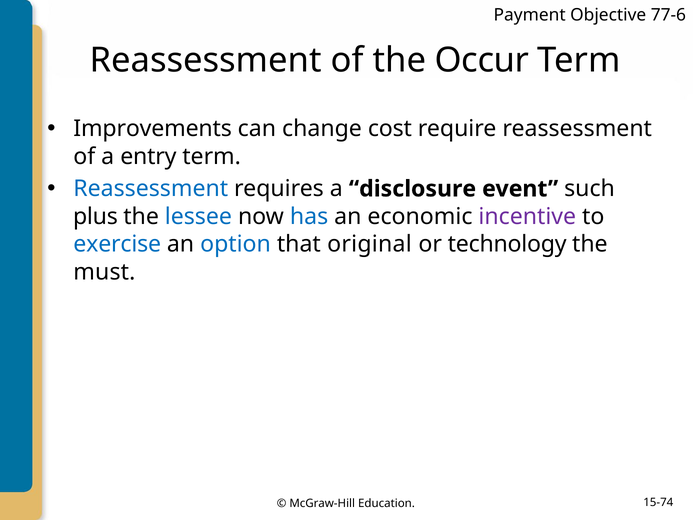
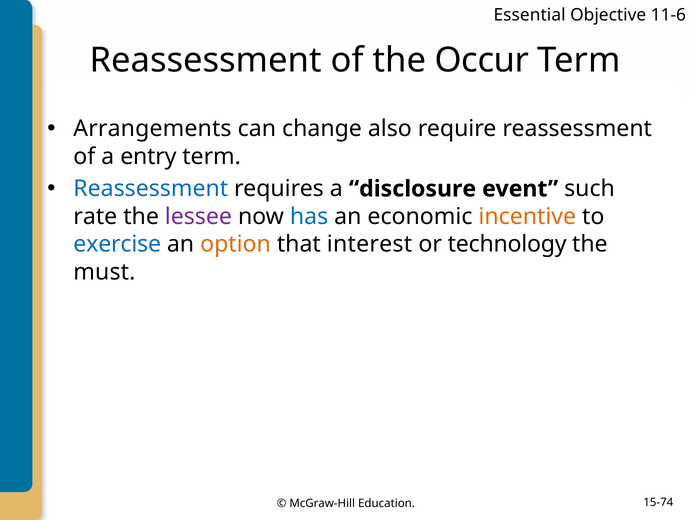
Payment: Payment -> Essential
77-6: 77-6 -> 11-6
Improvements: Improvements -> Arrangements
cost: cost -> also
plus: plus -> rate
lessee colour: blue -> purple
incentive colour: purple -> orange
option colour: blue -> orange
original: original -> interest
